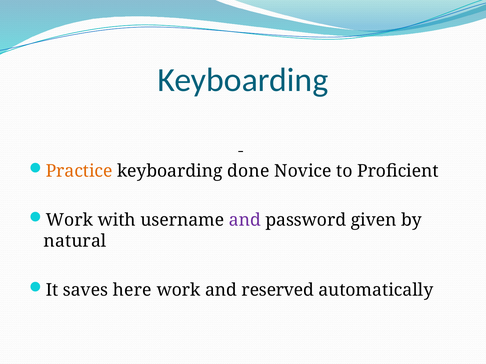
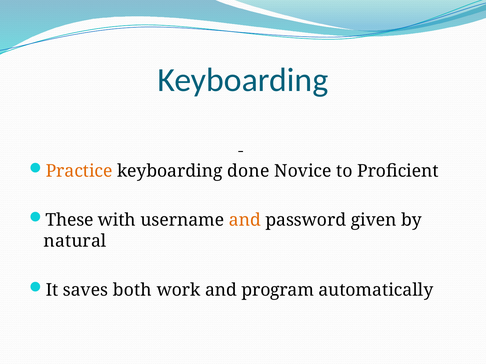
Work at (69, 220): Work -> These
and at (245, 220) colour: purple -> orange
here: here -> both
reserved: reserved -> program
